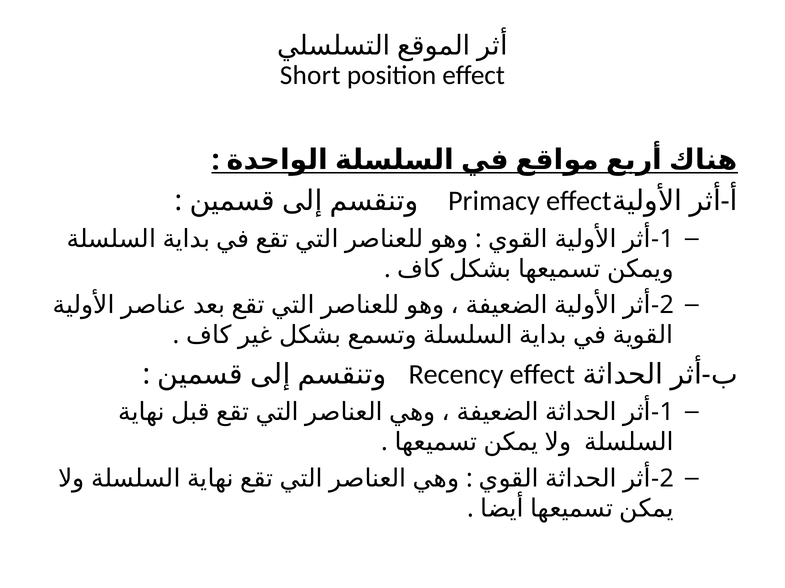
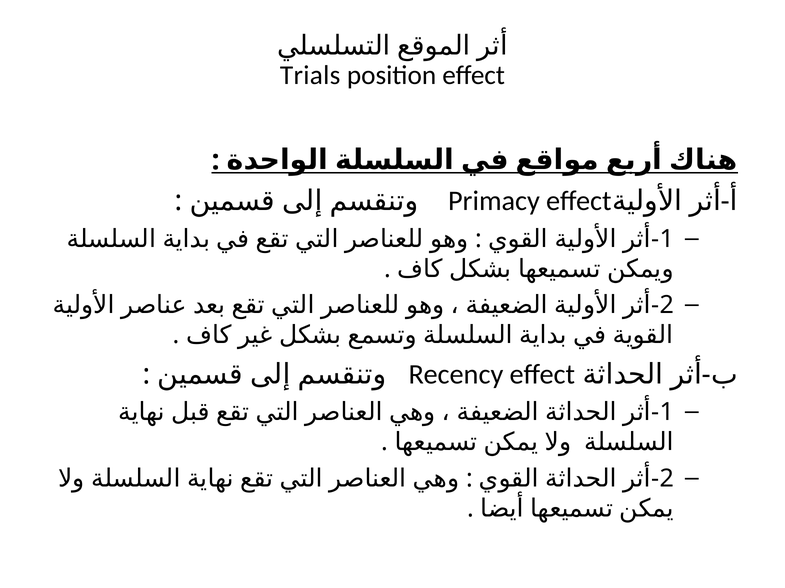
Short: Short -> Trials
